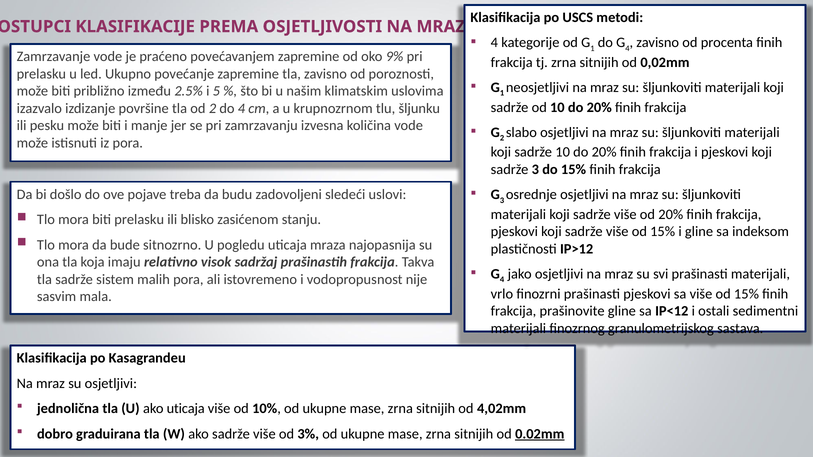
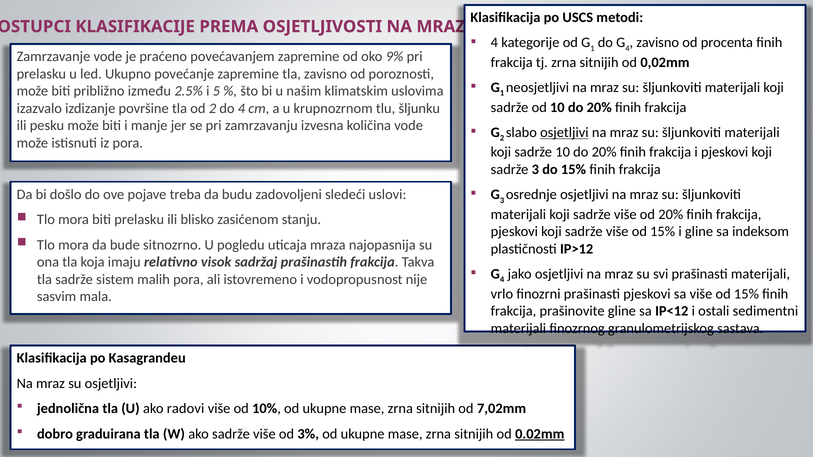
osjetljivi at (564, 133) underline: none -> present
ako uticaja: uticaja -> radovi
4,02mm: 4,02mm -> 7,02mm
